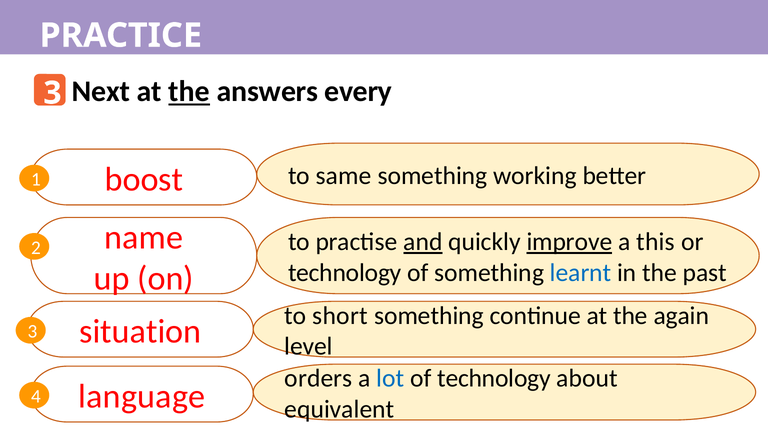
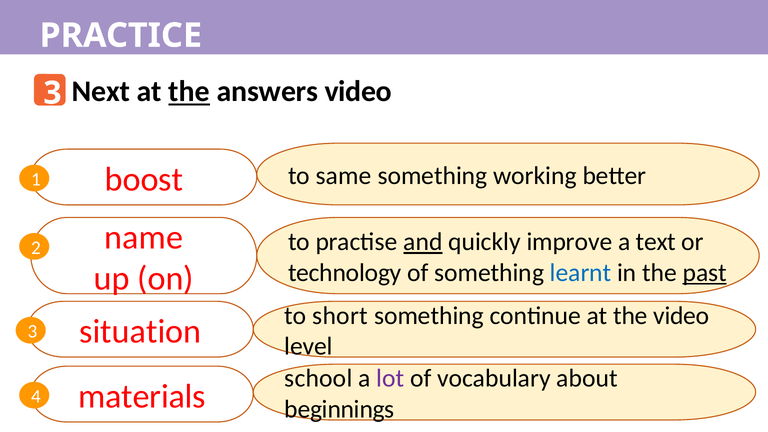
answers every: every -> video
improve underline: present -> none
this: this -> text
past underline: none -> present
the again: again -> video
orders: orders -> school
lot colour: blue -> purple
of technology: technology -> vocabulary
language: language -> materials
equivalent: equivalent -> beginnings
